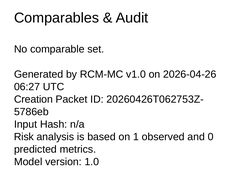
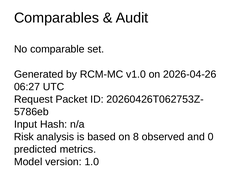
Creation: Creation -> Request
1: 1 -> 8
